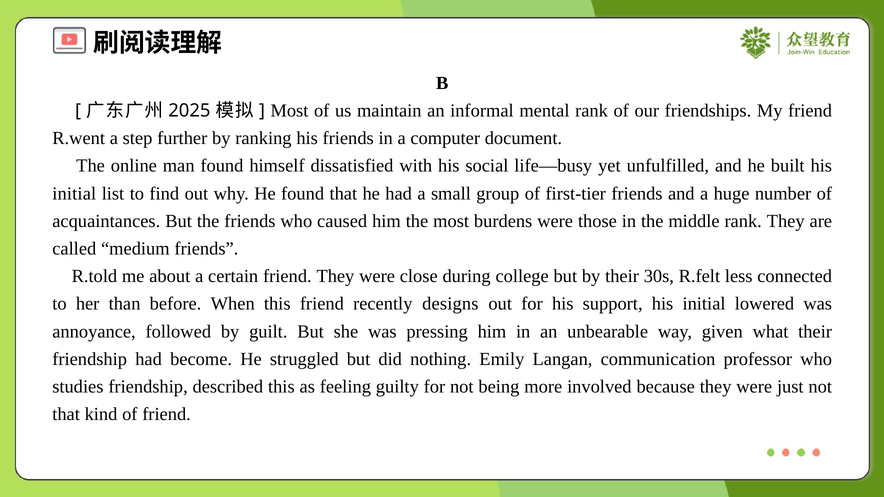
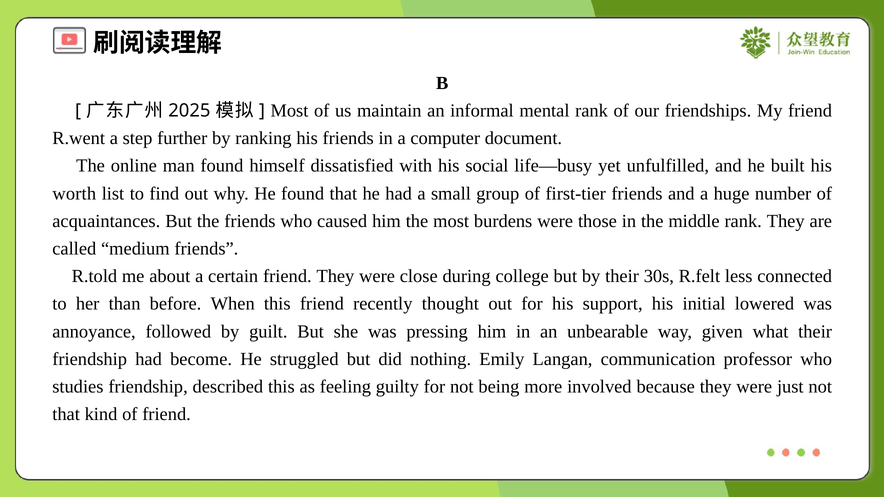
initial at (74, 194): initial -> worth
designs: designs -> thought
